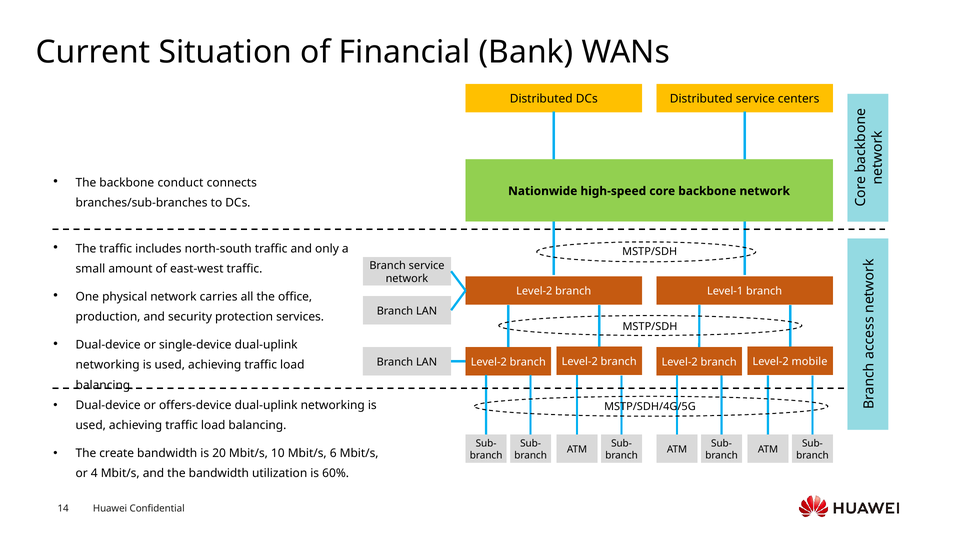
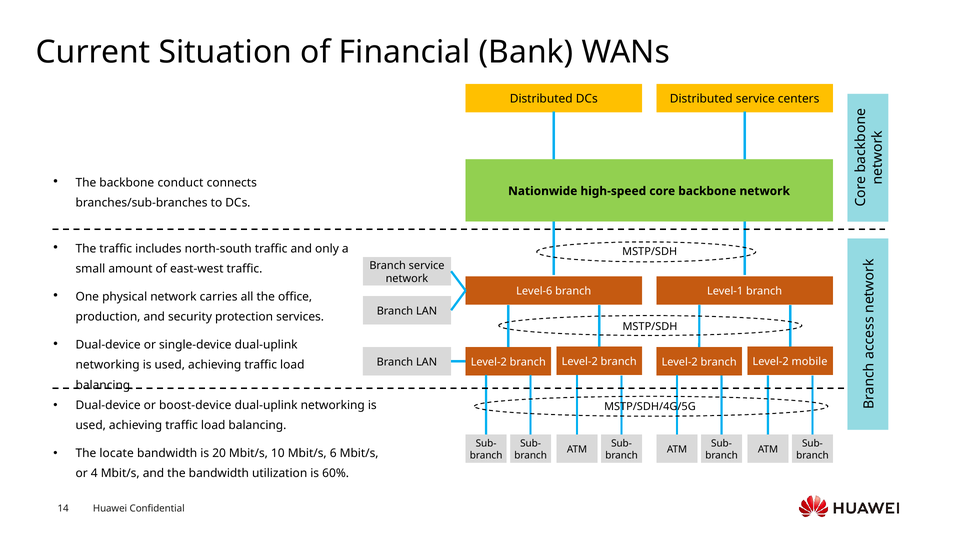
Level-2 at (534, 291): Level-2 -> Level-6
offers-device: offers-device -> boost-device
create: create -> locate
